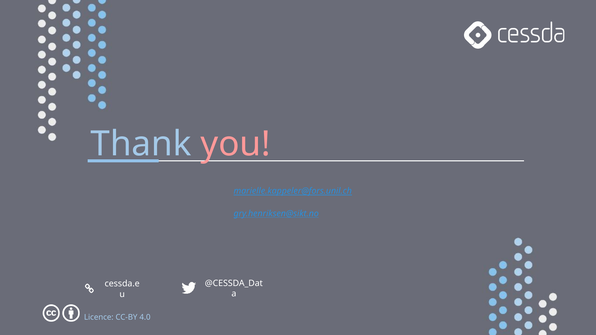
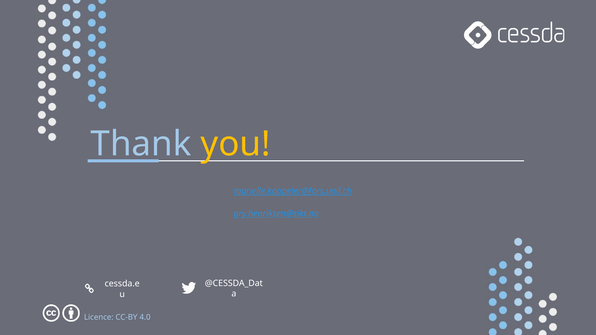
you colour: pink -> yellow
